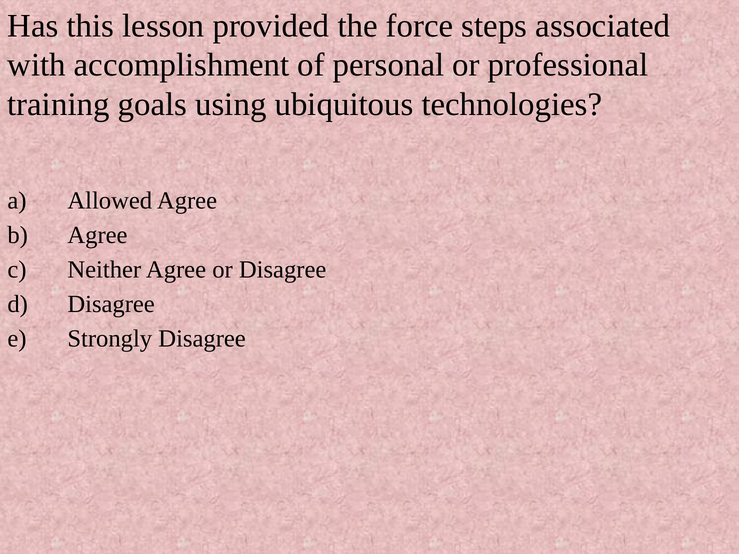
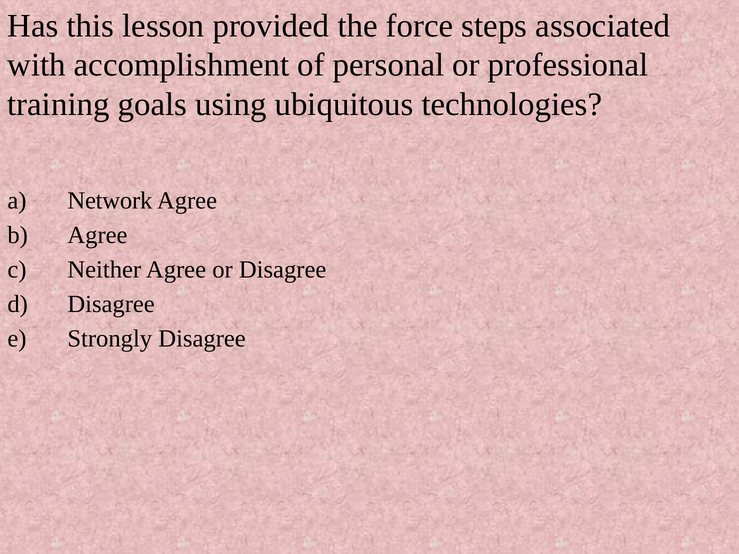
Allowed: Allowed -> Network
